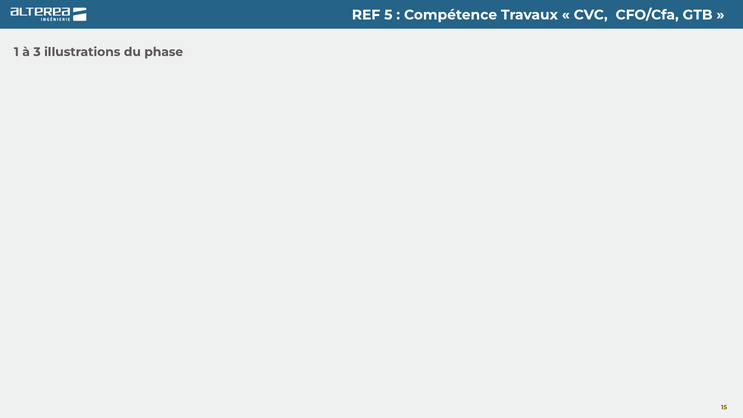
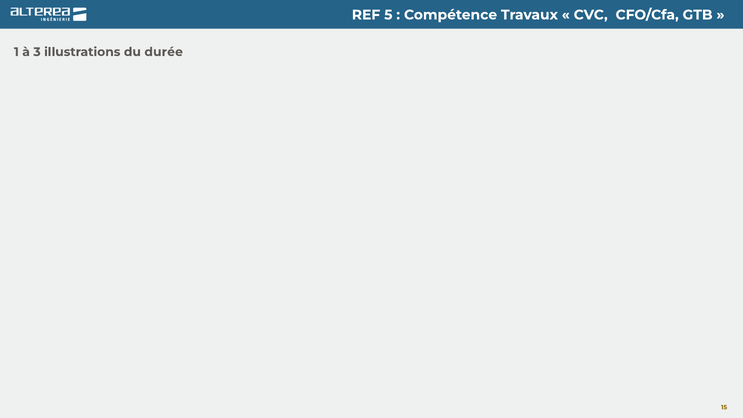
phase: phase -> durée
